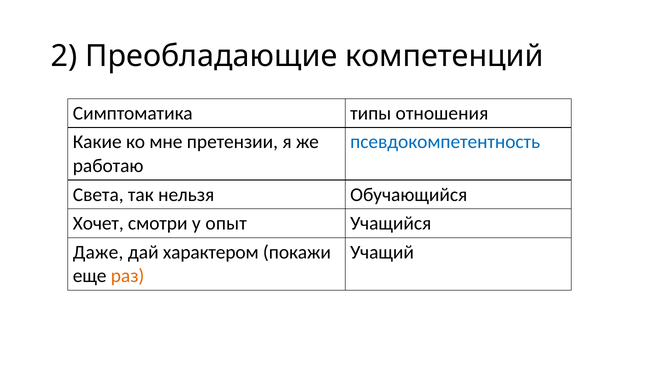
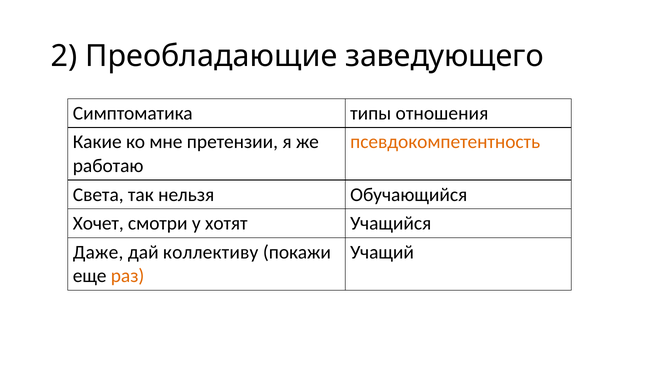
компетенций: компетенций -> заведующего
псевдокомпетентность colour: blue -> orange
опыт: опыт -> хотят
характером: характером -> коллективу
